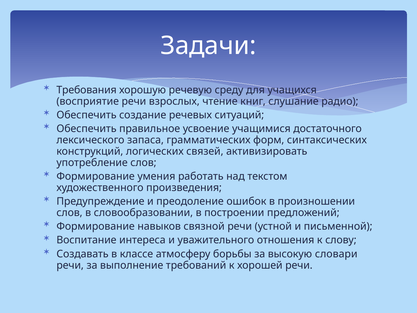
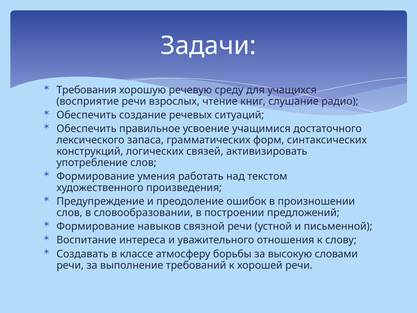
словари: словари -> словами
